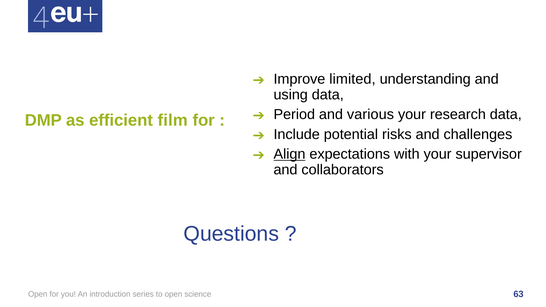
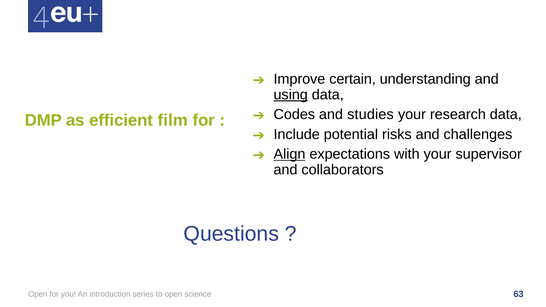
limited: limited -> certain
using underline: none -> present
Period: Period -> Codes
various: various -> studies
